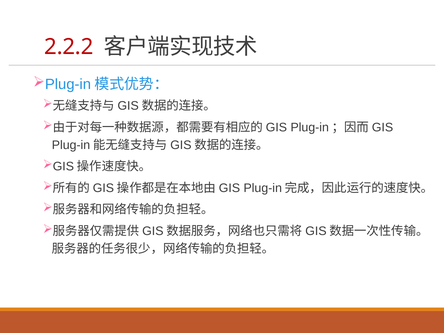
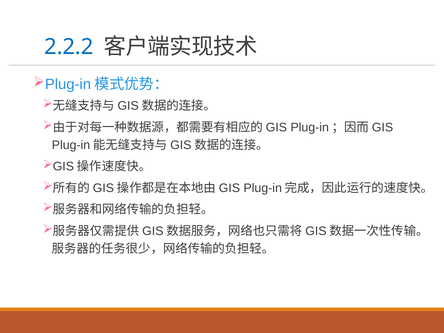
2.2.2 colour: red -> blue
